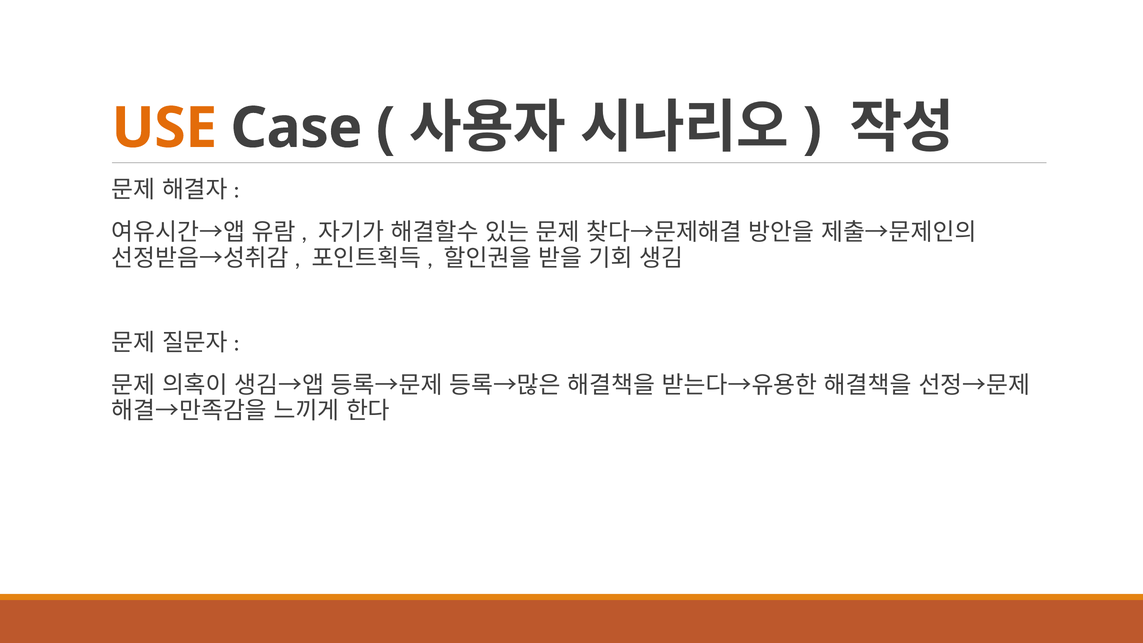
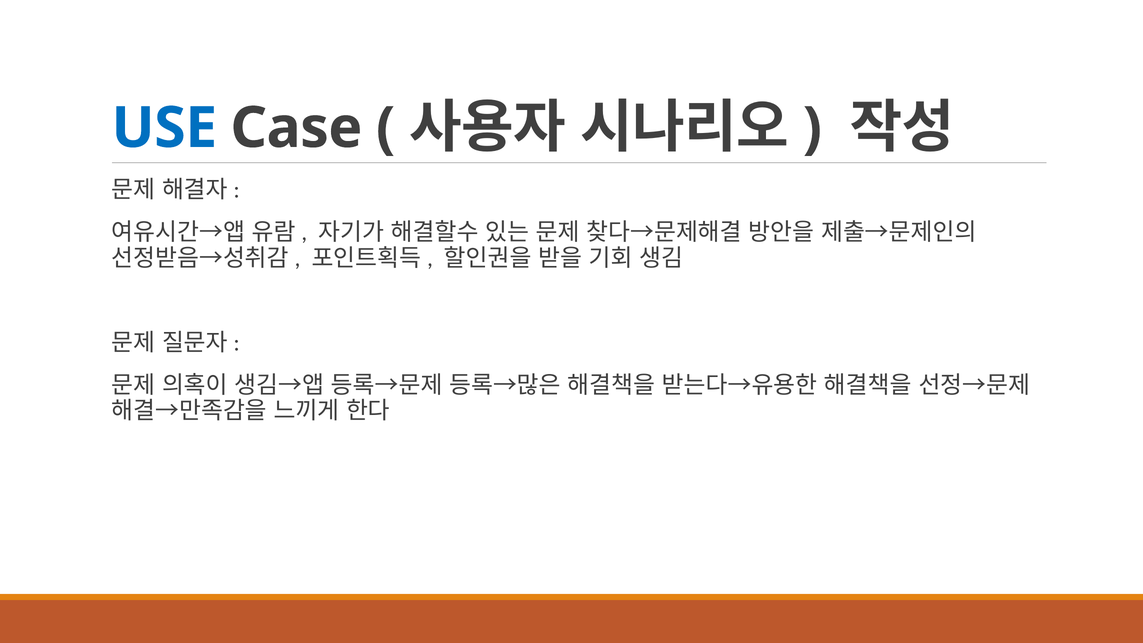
USE colour: orange -> blue
